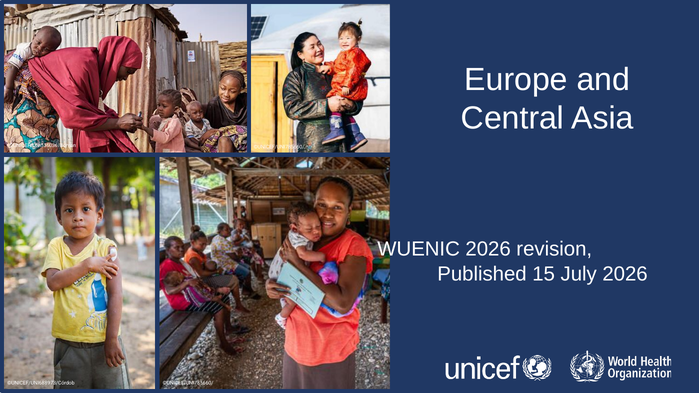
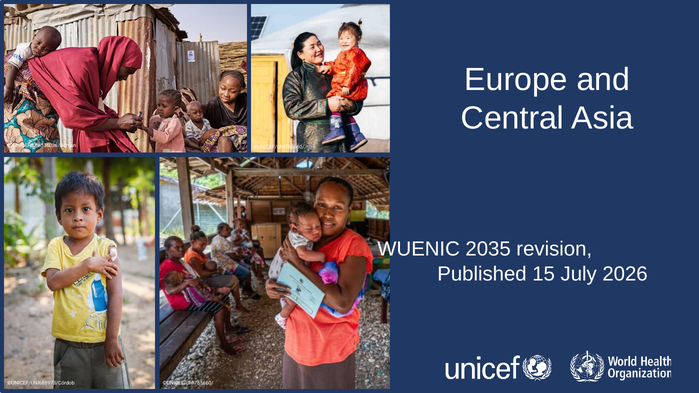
WUENIC 2026: 2026 -> 2035
